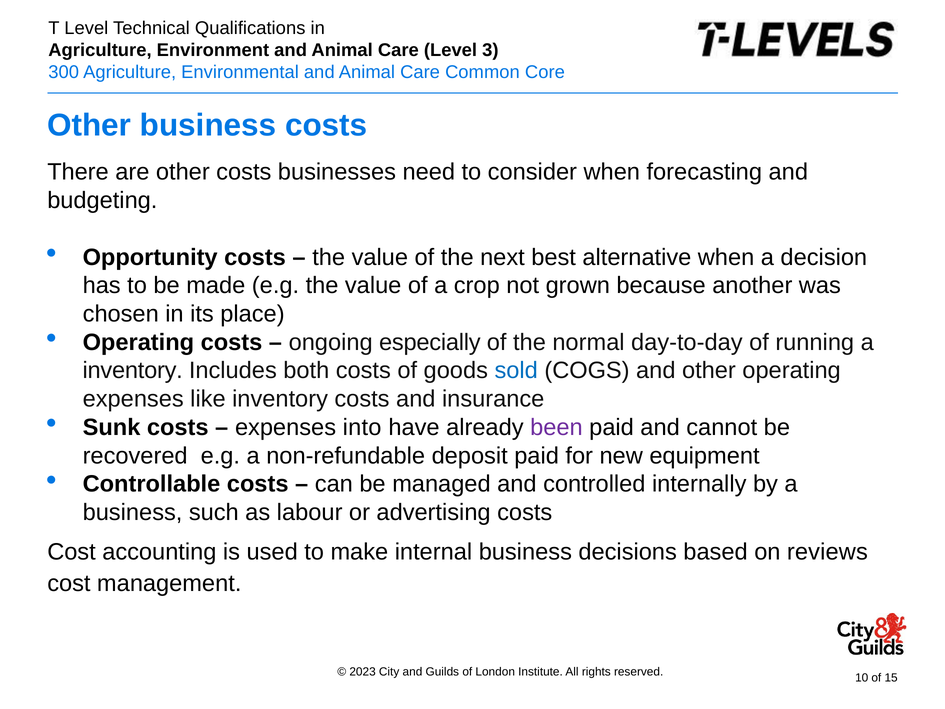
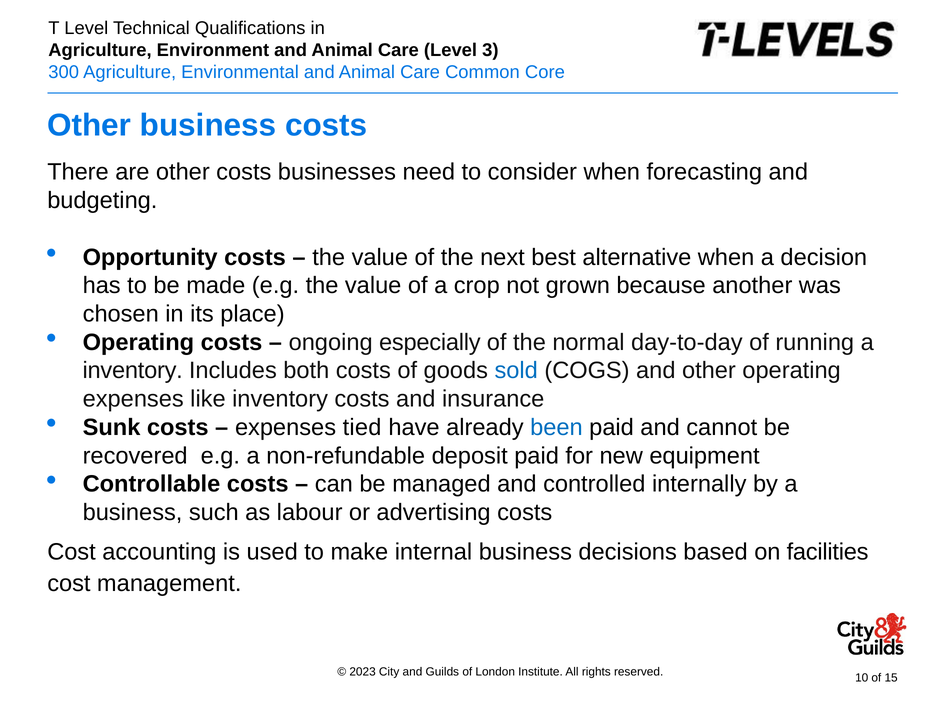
into: into -> tied
been colour: purple -> blue
reviews: reviews -> facilities
